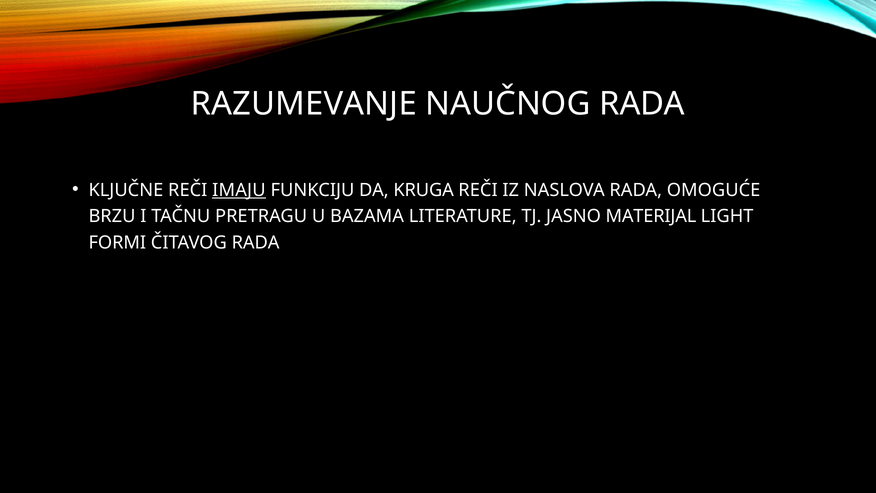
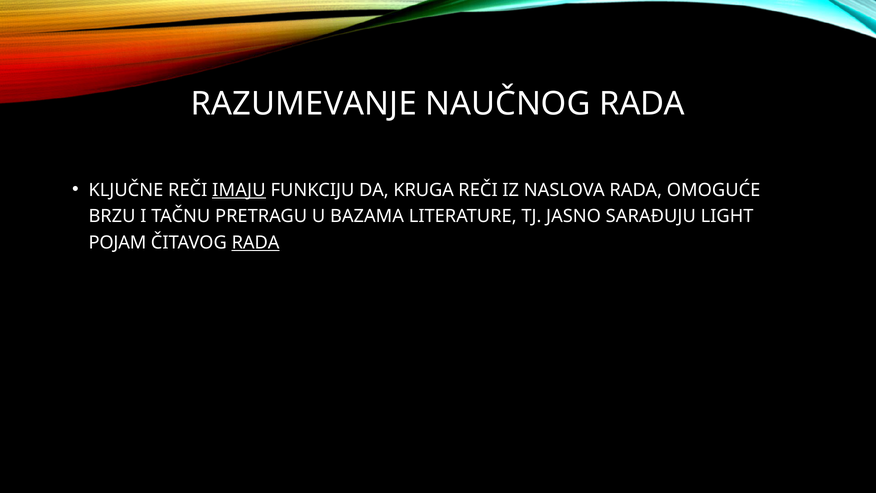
MATERIJAL: MATERIJAL -> SARAĐUJU
FORMI: FORMI -> POJAM
RADA at (256, 242) underline: none -> present
